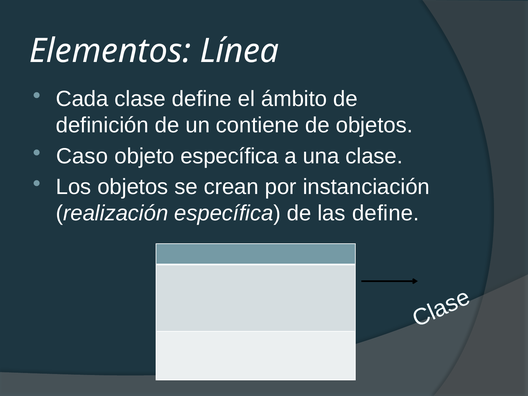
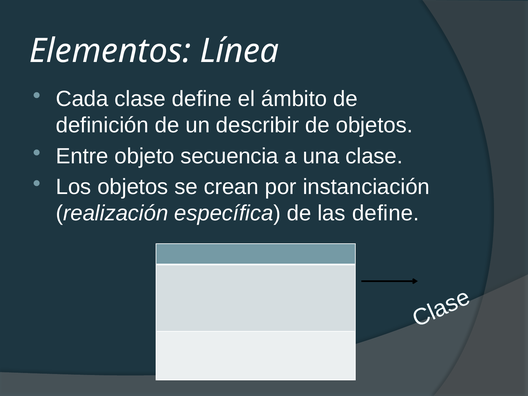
contiene: contiene -> describir
Caso: Caso -> Entre
objeto específica: específica -> secuencia
